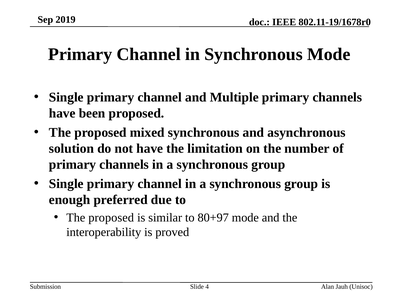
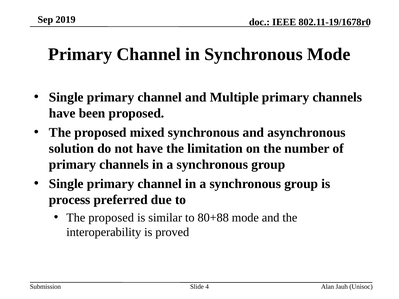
enough: enough -> process
80+97: 80+97 -> 80+88
